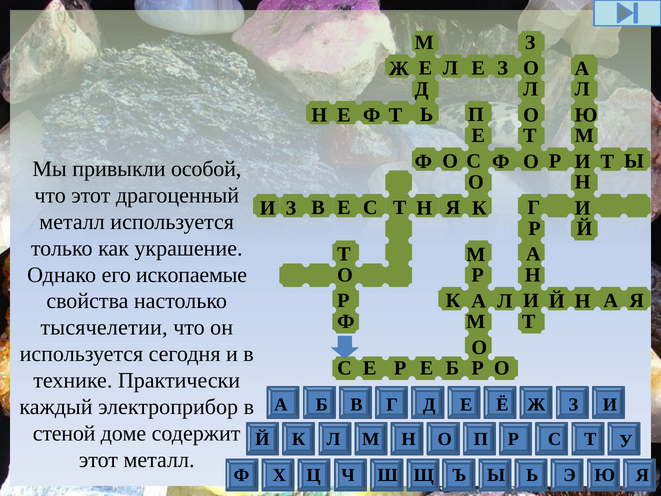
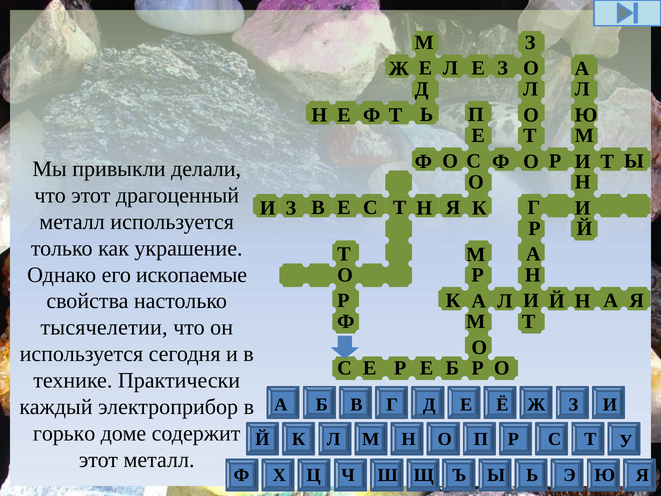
особой: особой -> делали
стеной: стеной -> горько
